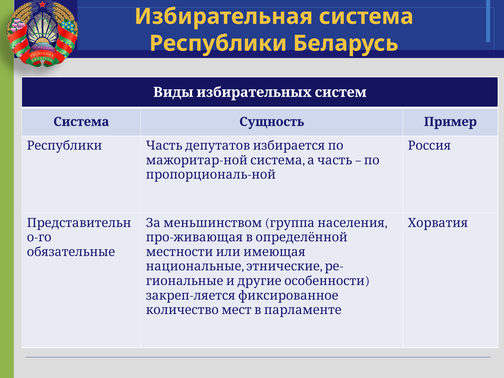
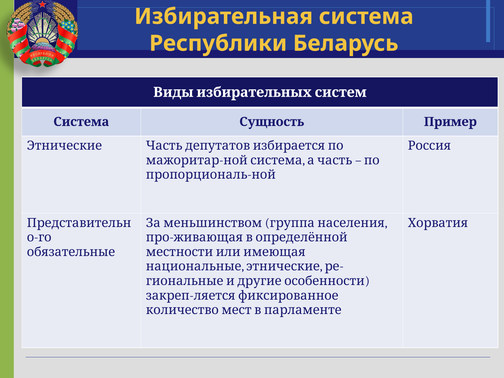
Республики at (64, 146): Республики -> Этнические
